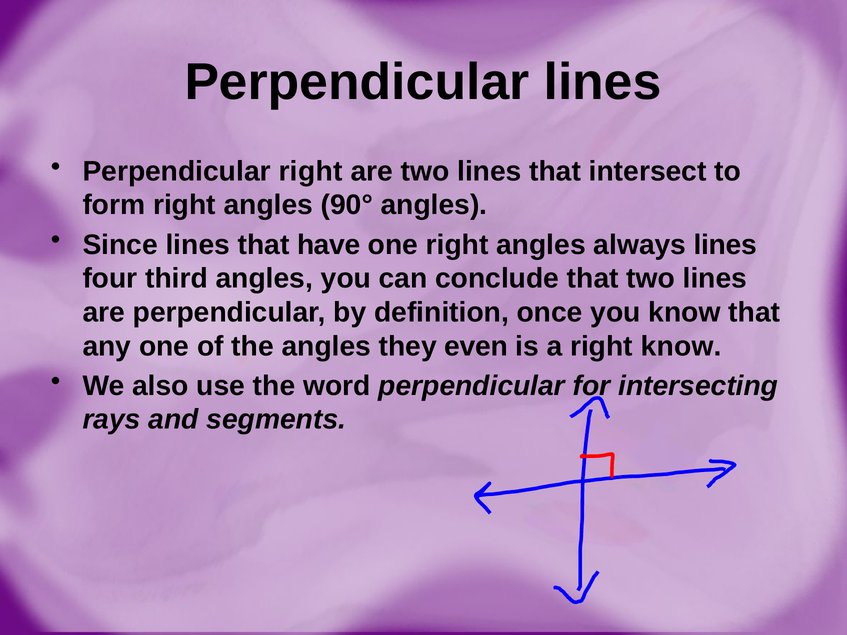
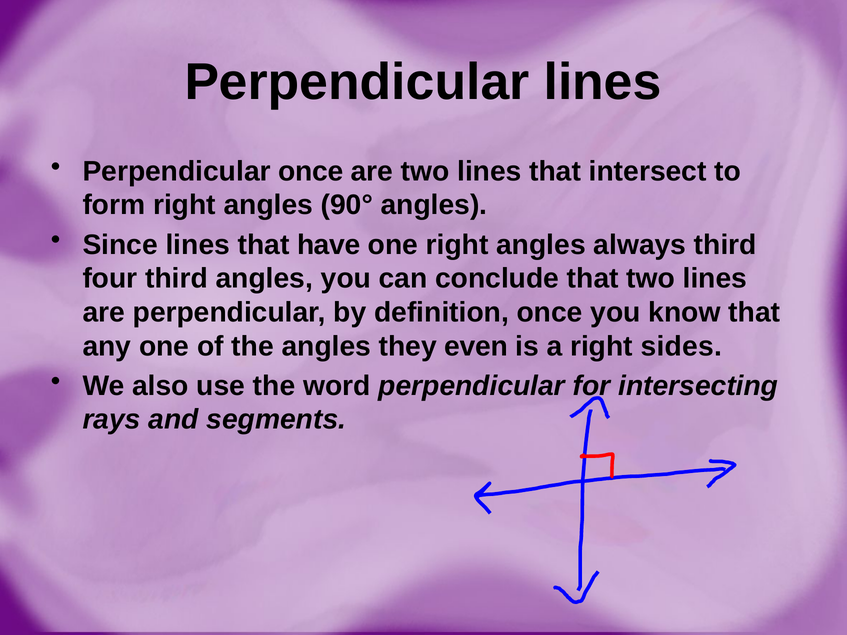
Perpendicular right: right -> once
always lines: lines -> third
right know: know -> sides
